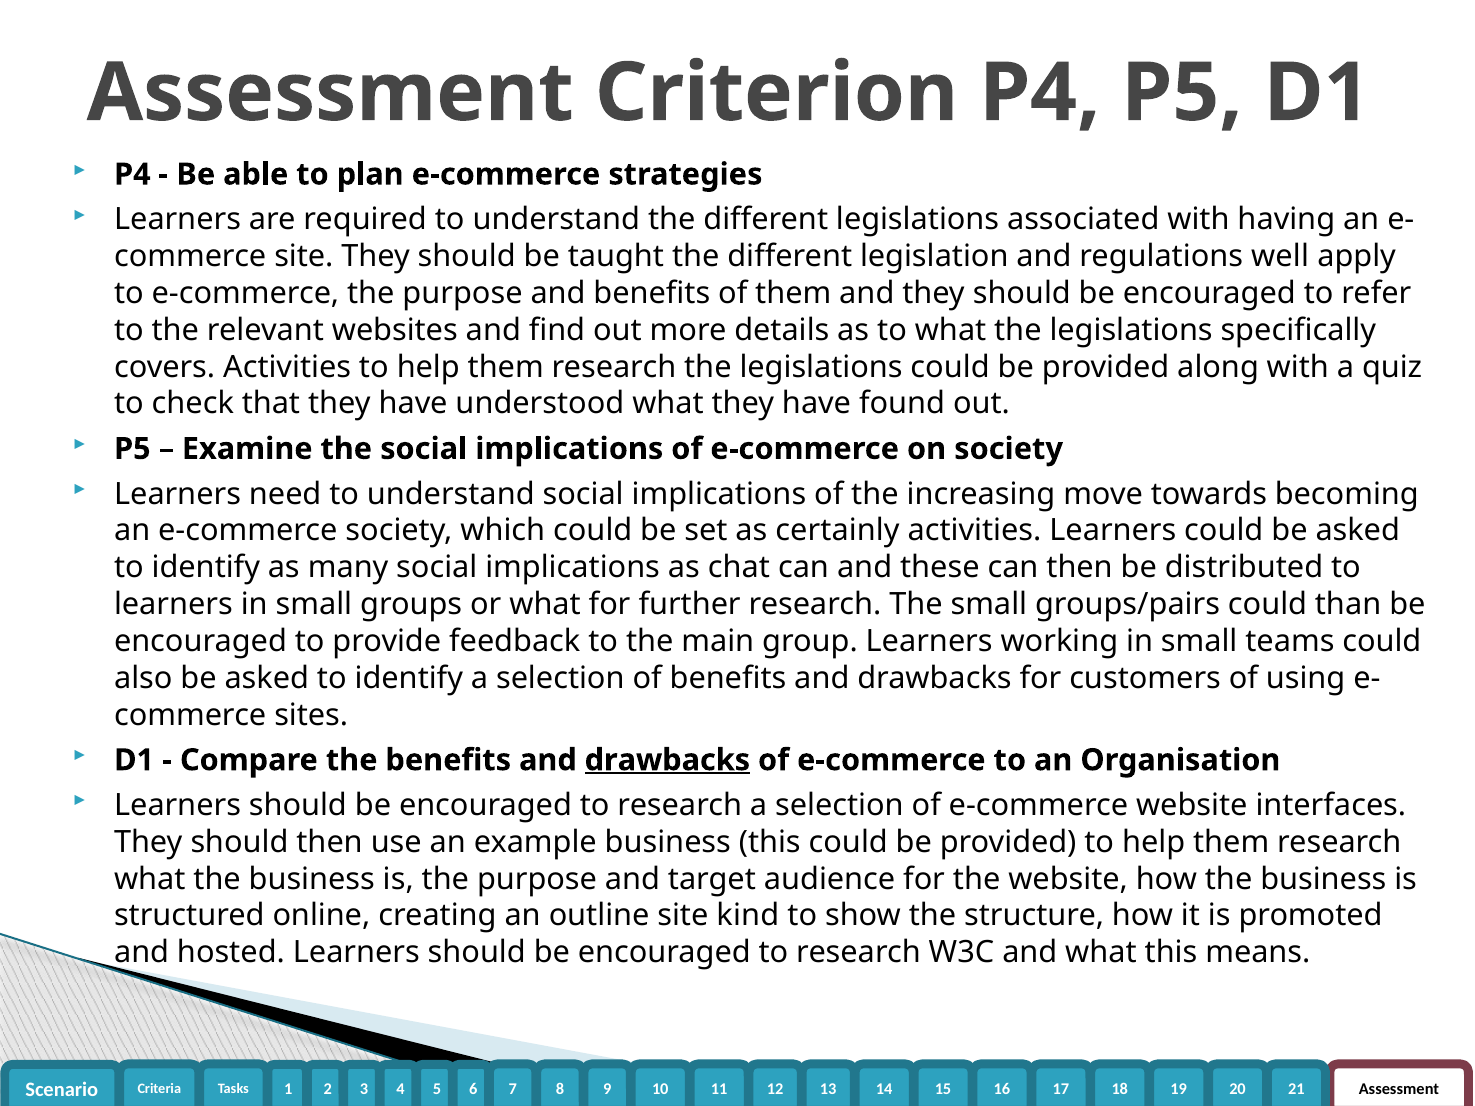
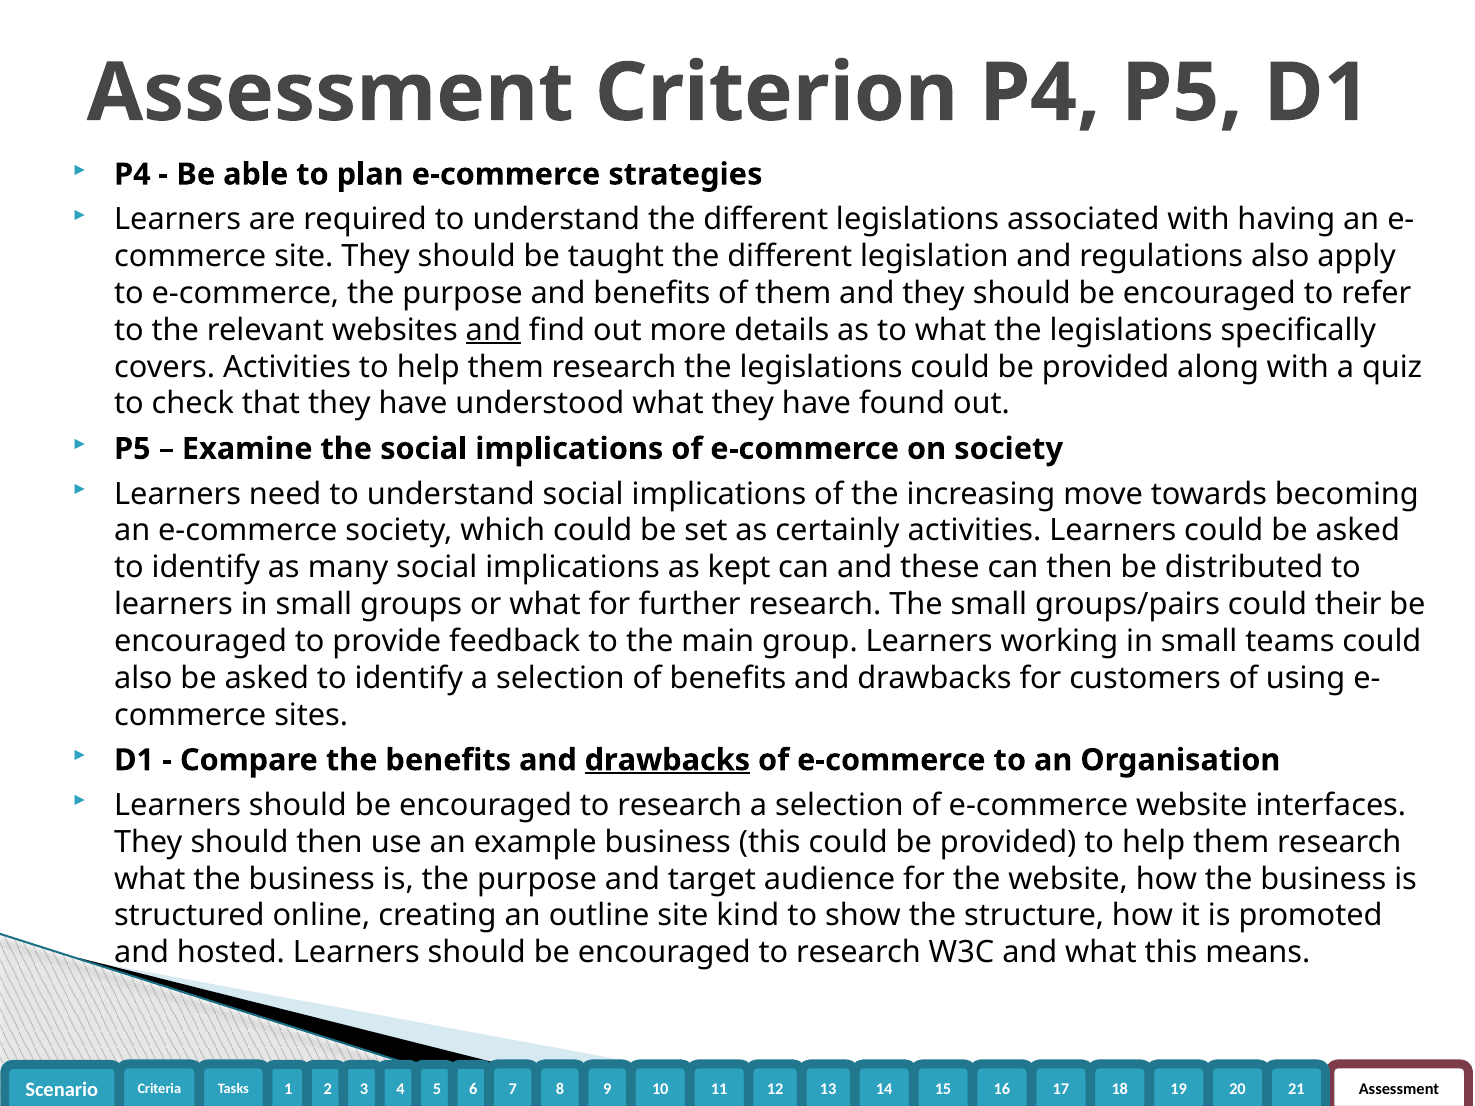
regulations well: well -> also
and at (493, 330) underline: none -> present
chat: chat -> kept
than: than -> their
